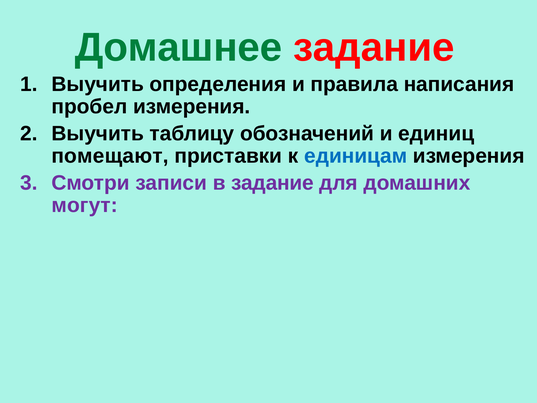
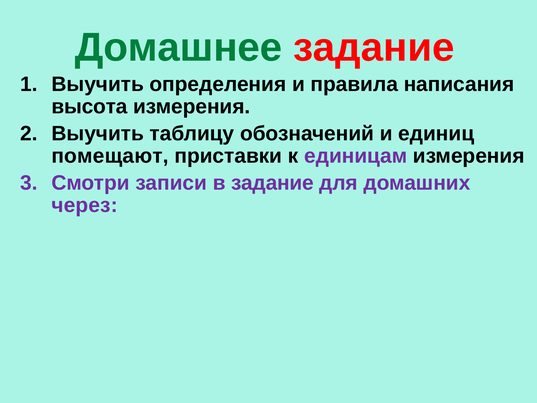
пробел: пробел -> высота
единицам colour: blue -> purple
могут: могут -> через
